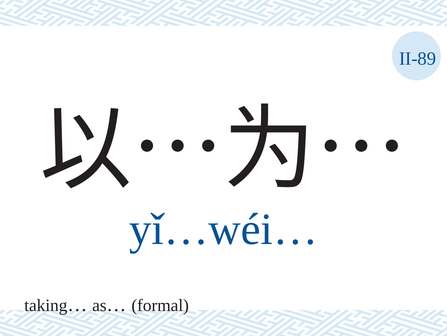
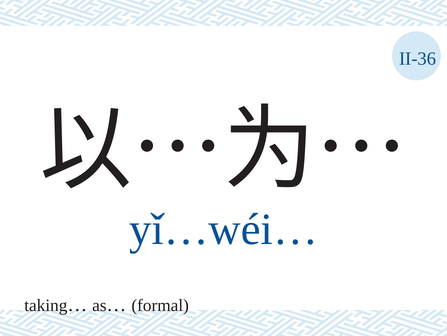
II-89: II-89 -> II-36
